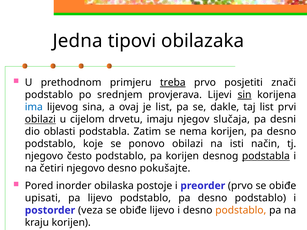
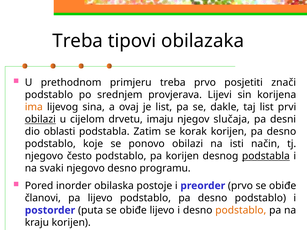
Jedna at (78, 41): Jedna -> Treba
treba at (173, 83) underline: present -> none
sin underline: present -> none
ima colour: blue -> orange
nema: nema -> korak
četiri: četiri -> svaki
pokušajte: pokušajte -> programu
upisati: upisati -> članovi
veza: veza -> puta
